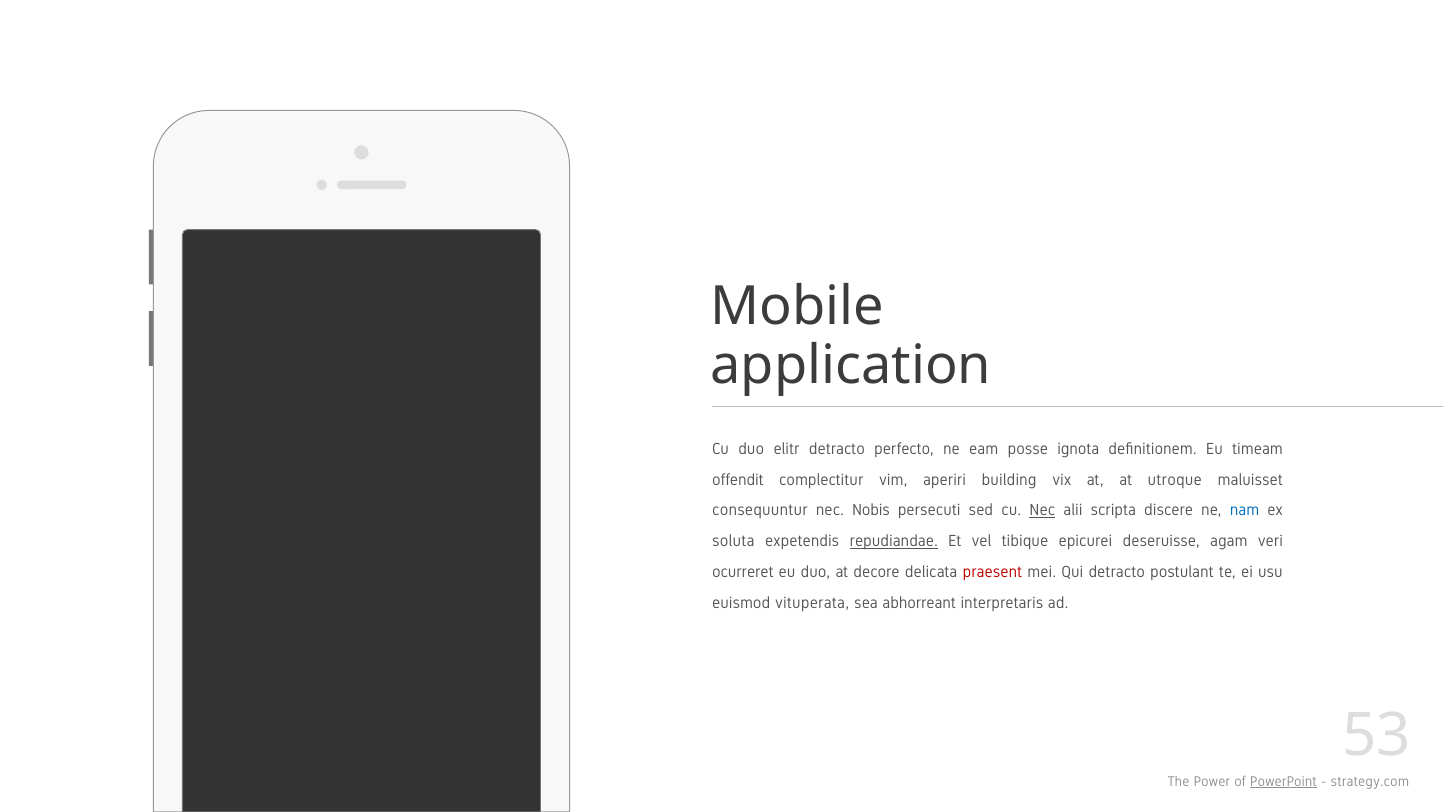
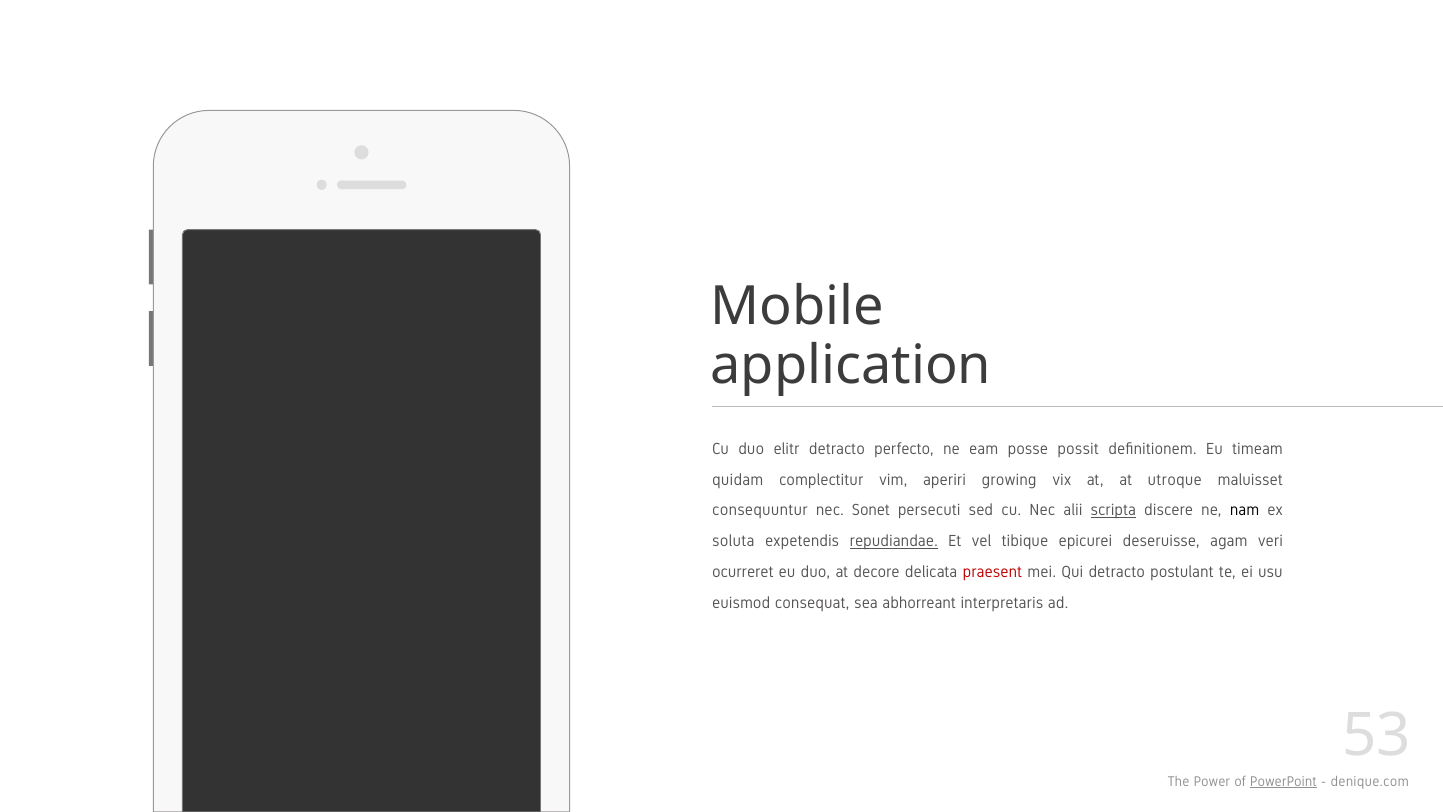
ignota: ignota -> possit
offendit: offendit -> quidam
building: building -> growing
Nobis: Nobis -> Sonet
Nec at (1042, 510) underline: present -> none
scripta underline: none -> present
nam colour: blue -> black
vituperata: vituperata -> consequat
strategy.com: strategy.com -> denique.com
